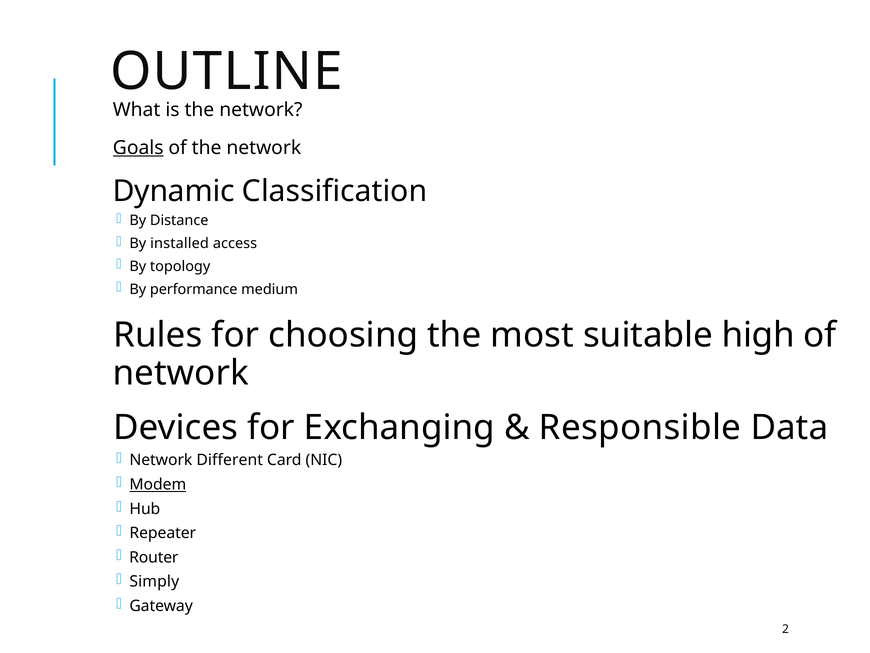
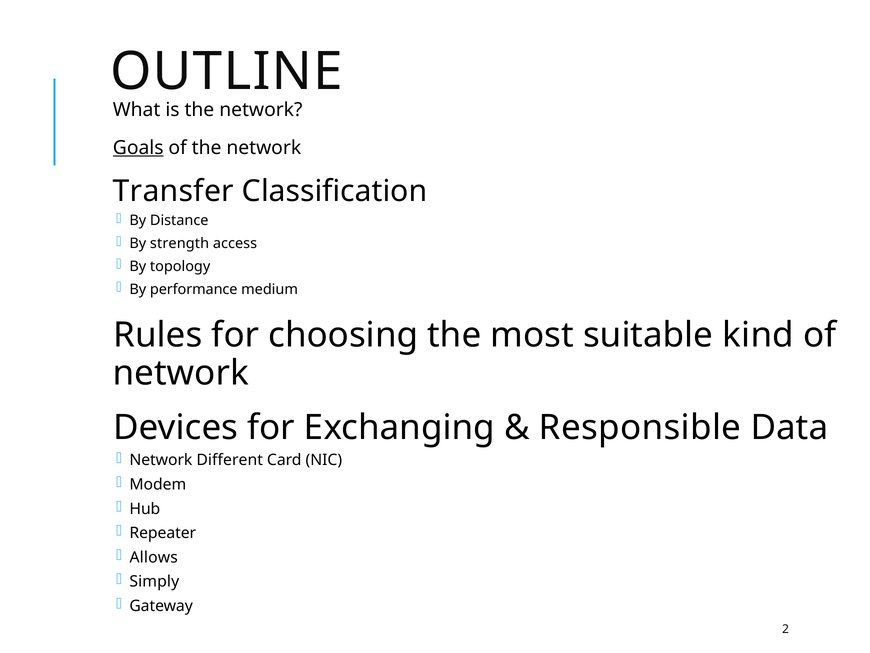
Dynamic: Dynamic -> Transfer
installed: installed -> strength
high: high -> kind
Modem underline: present -> none
Router: Router -> Allows
